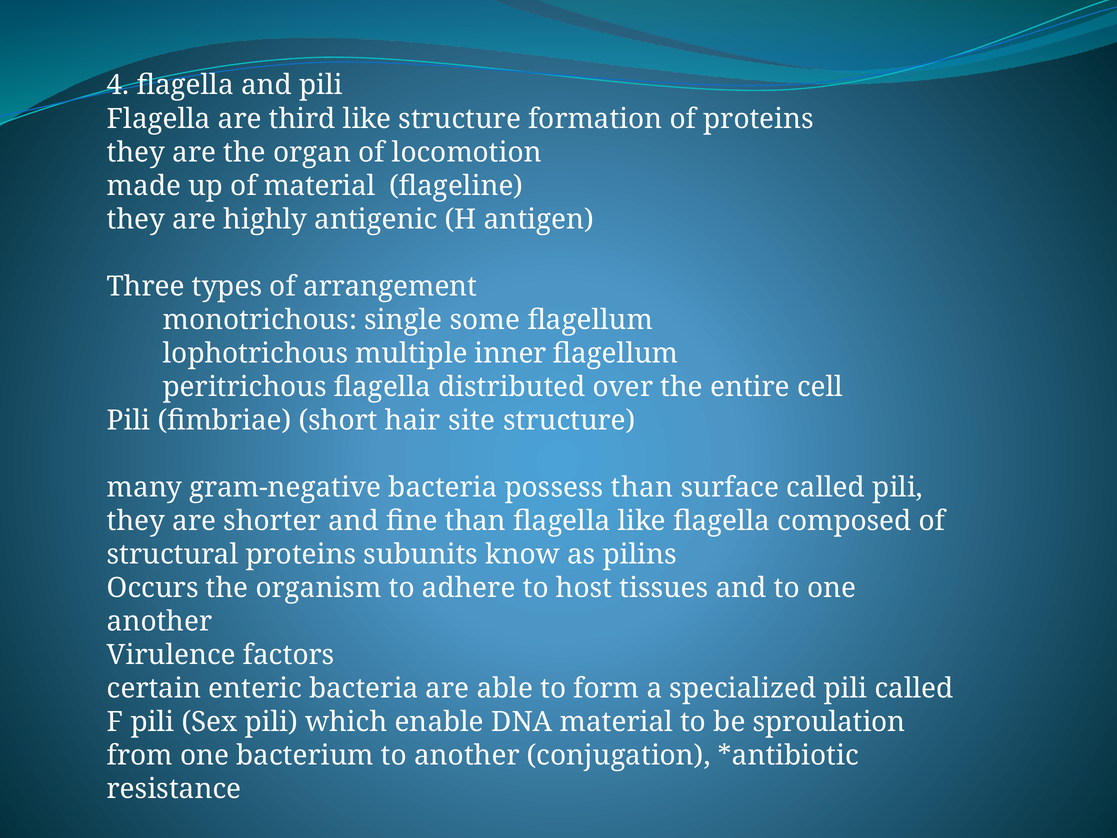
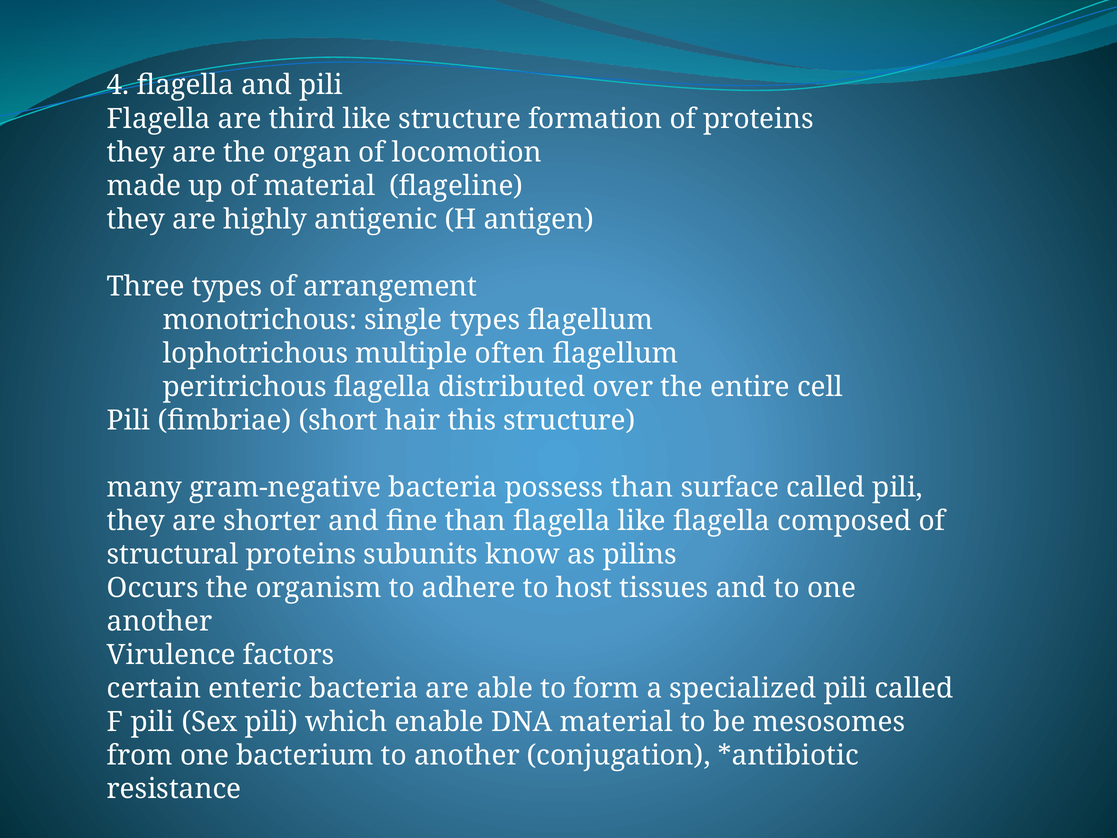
single some: some -> types
inner: inner -> often
site: site -> this
sproulation: sproulation -> mesosomes
